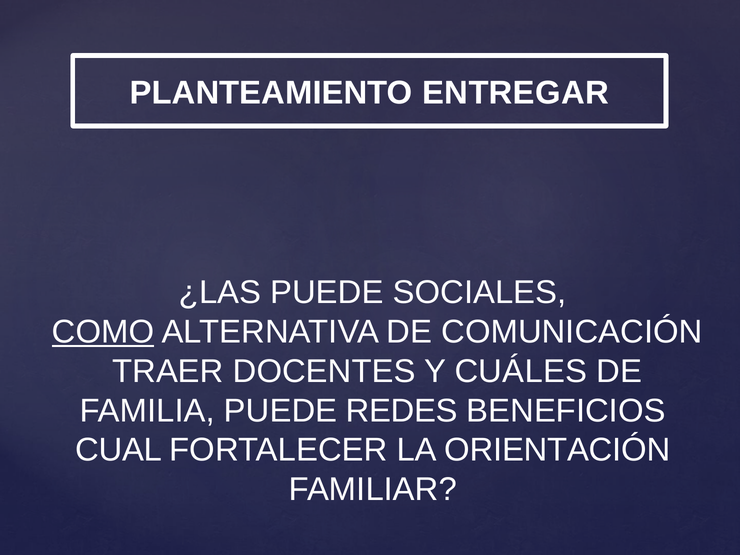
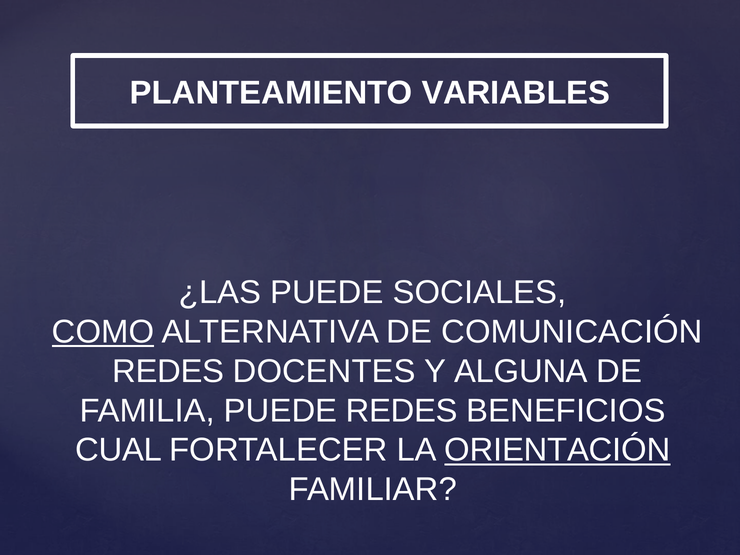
ENTREGAR: ENTREGAR -> VARIABLES
TRAER at (168, 371): TRAER -> REDES
CUÁLES: CUÁLES -> ALGUNA
ORIENTACIÓN underline: none -> present
